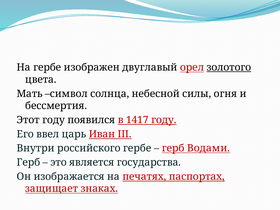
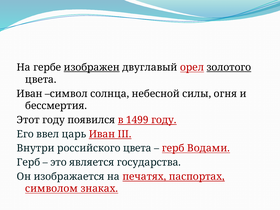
изображен underline: none -> present
Мать at (30, 94): Мать -> Иван
1417: 1417 -> 1499
российского гербе: гербе -> цвета
защищает: защищает -> символом
